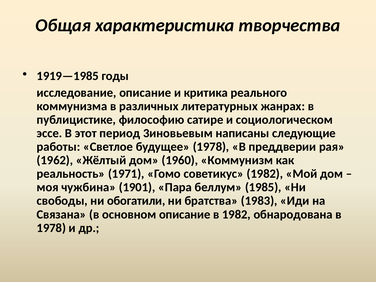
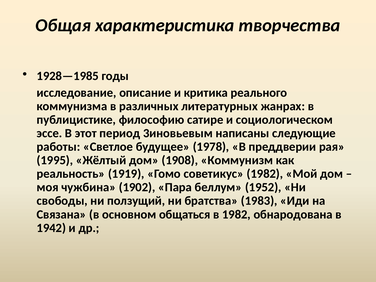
1919—1985: 1919—1985 -> 1928—1985
1962: 1962 -> 1995
1960: 1960 -> 1908
1971: 1971 -> 1919
1901: 1901 -> 1902
1985: 1985 -> 1952
обогатили: обогатили -> ползущий
основном описание: описание -> общаться
1978 at (51, 228): 1978 -> 1942
